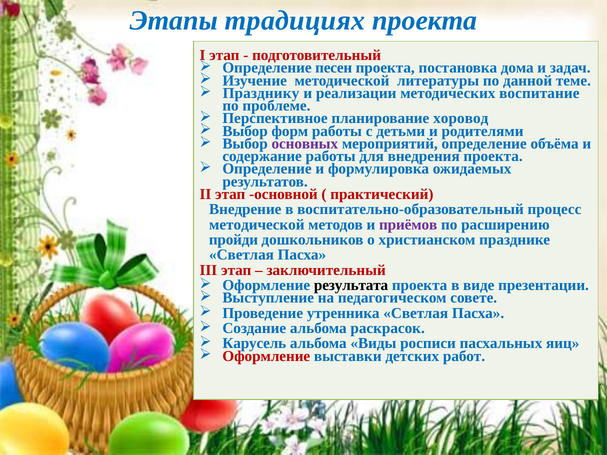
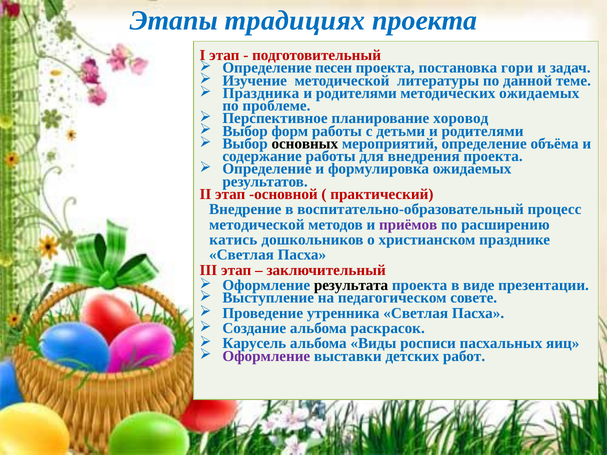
дома: дома -> гори
Празднику: Празднику -> Праздника
реализации at (356, 93): реализации -> родителями
методических воспитание: воспитание -> ожидаемых
основных colour: purple -> black
пройди: пройди -> катись
Оформление at (266, 356) colour: red -> purple
